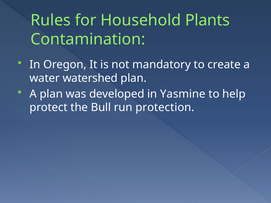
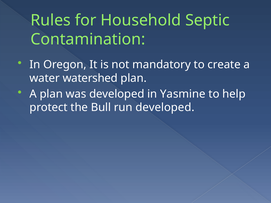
Plants: Plants -> Septic
run protection: protection -> developed
